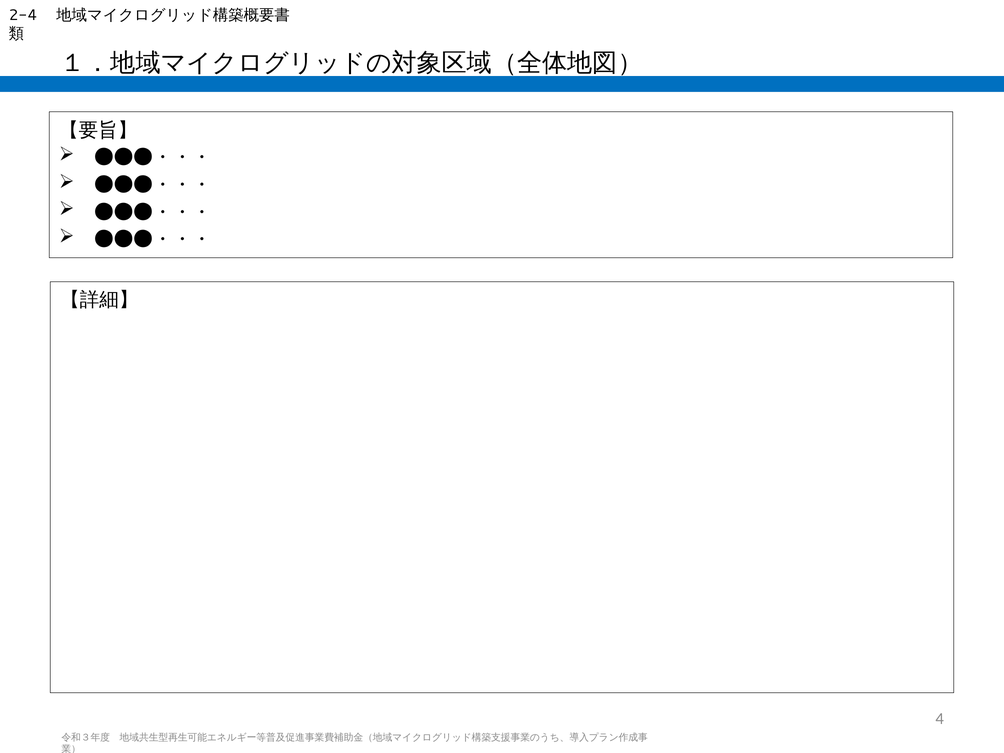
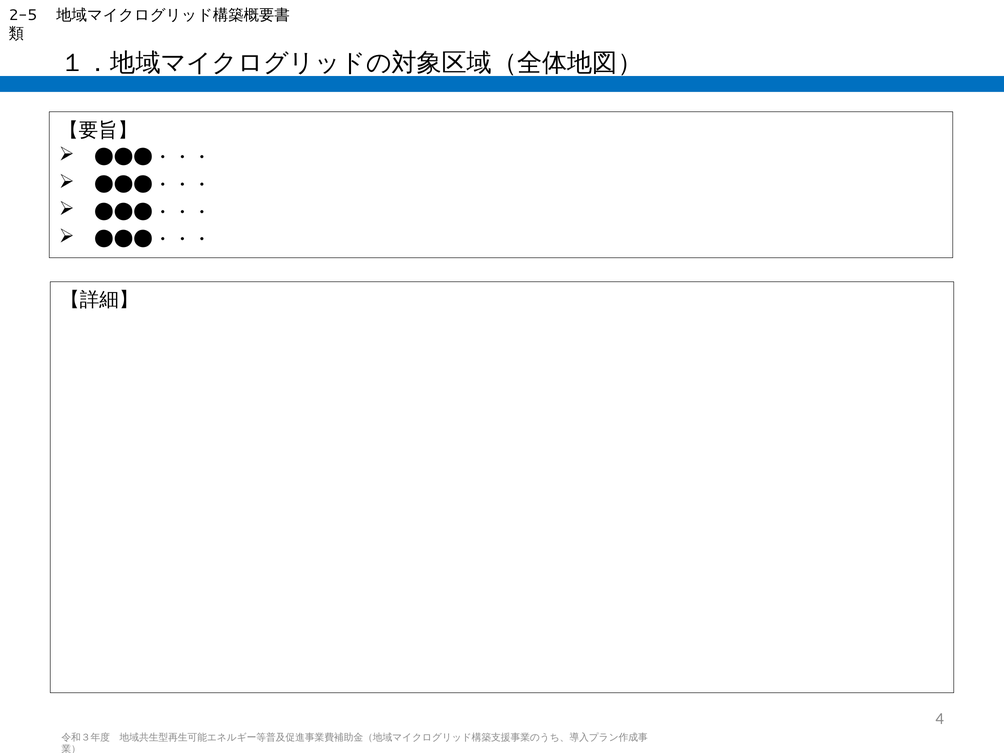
2-4: 2-4 -> 2-5
